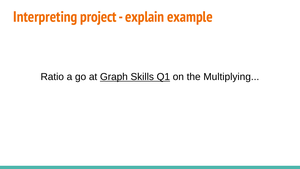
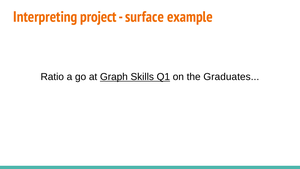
explain: explain -> surface
Multiplying: Multiplying -> Graduates
